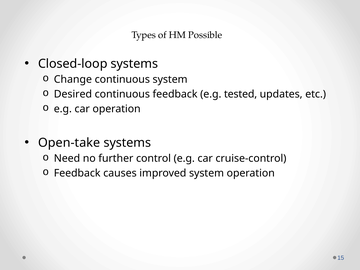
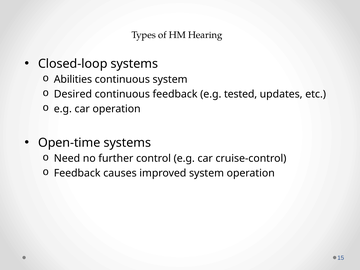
Possible: Possible -> Hearing
Change: Change -> Abilities
Open-take: Open-take -> Open-time
